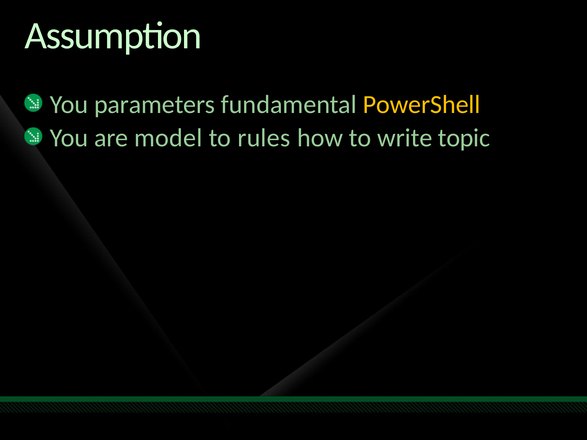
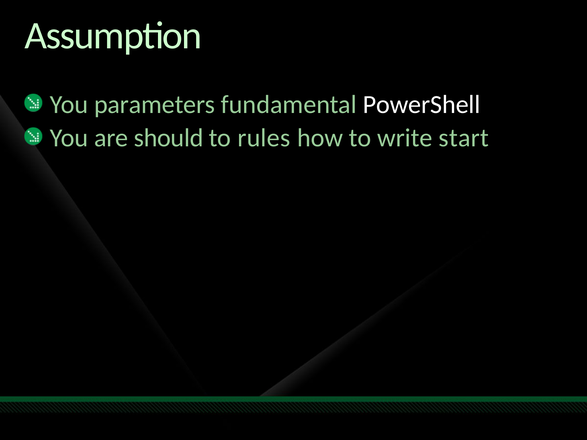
PowerShell colour: yellow -> white
model: model -> should
topic: topic -> start
